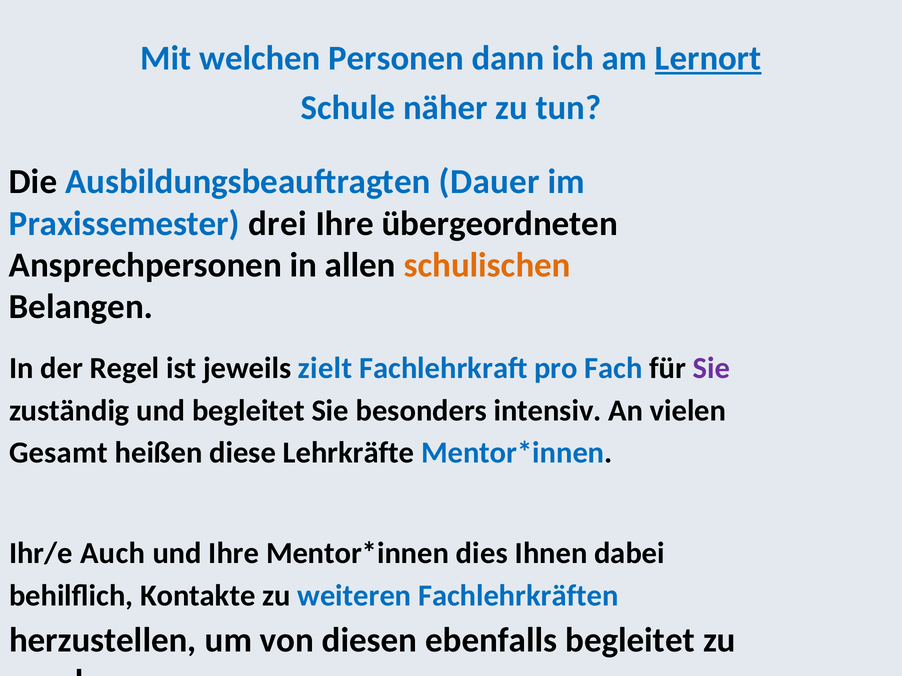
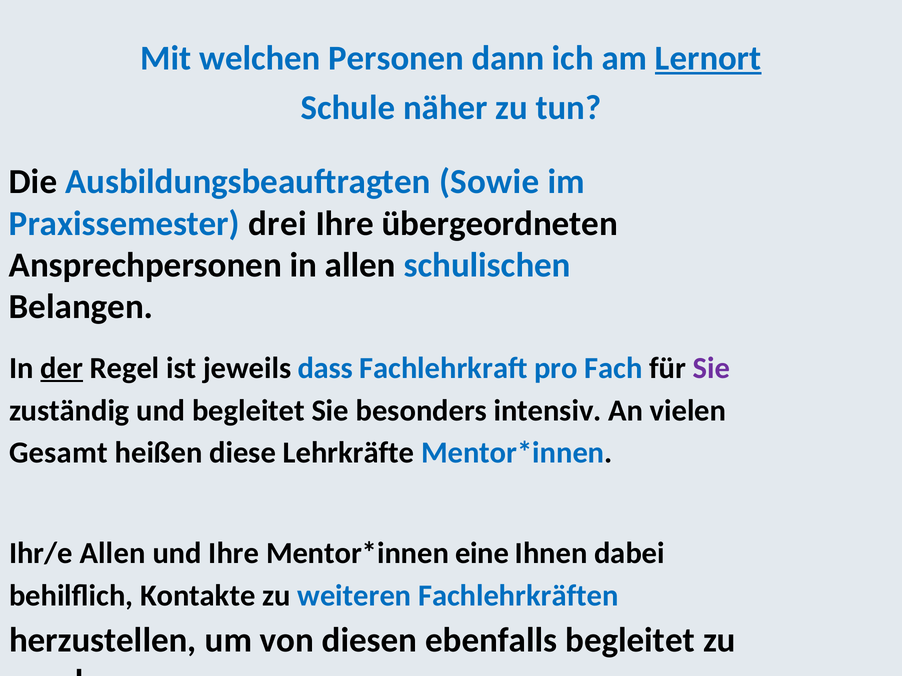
Dauer: Dauer -> Sowie
schulischen colour: orange -> blue
der underline: none -> present
zielt: zielt -> dass
Ihr/e Auch: Auch -> Allen
dies: dies -> eine
